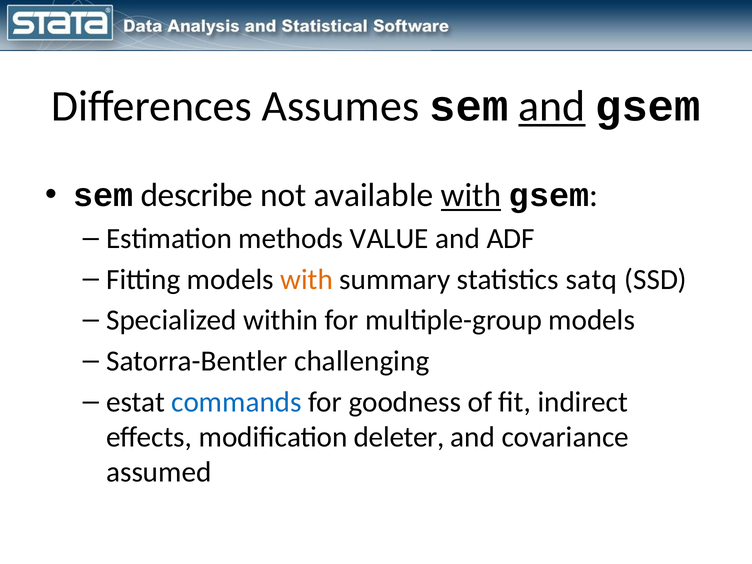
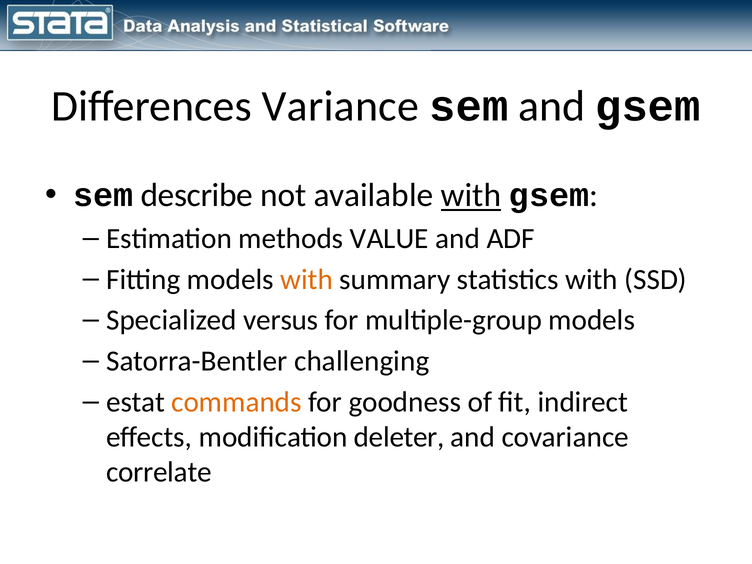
Assumes: Assumes -> Variance
and at (552, 106) underline: present -> none
statistics satq: satq -> with
within: within -> versus
commands colour: blue -> orange
assumed: assumed -> correlate
